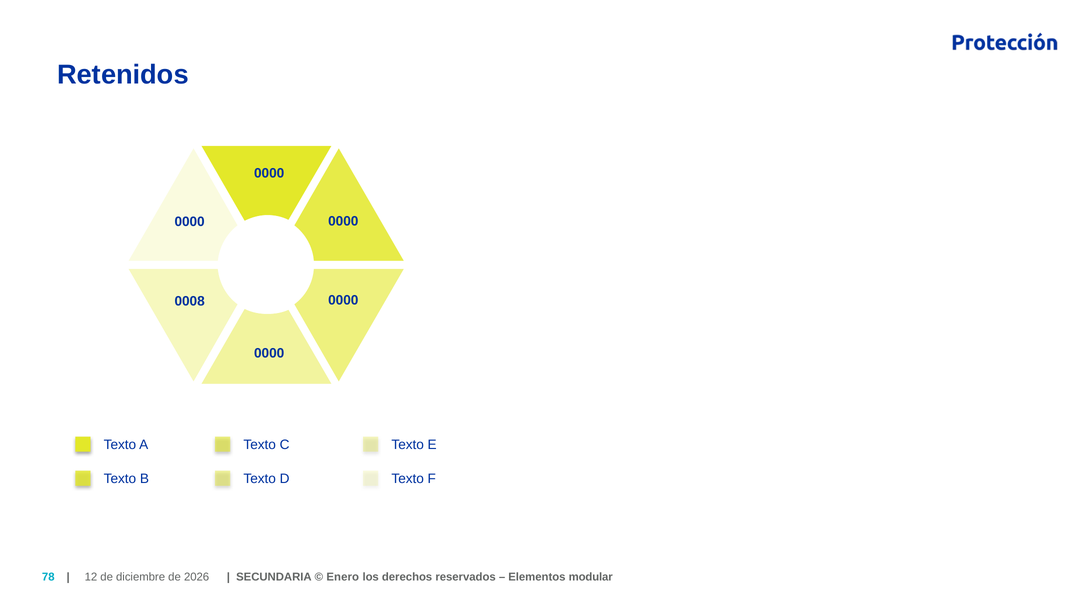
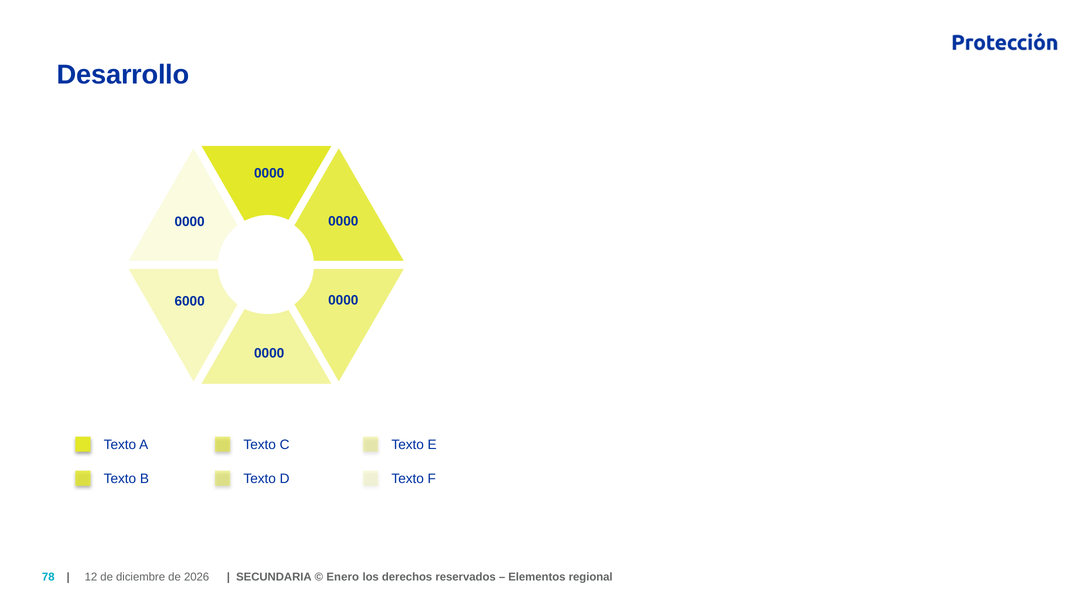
Retenidos: Retenidos -> Desarrollo
0008: 0008 -> 6000
modular: modular -> regional
